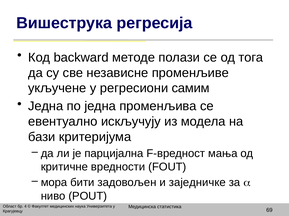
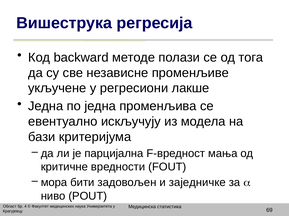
самим: самим -> лакше
